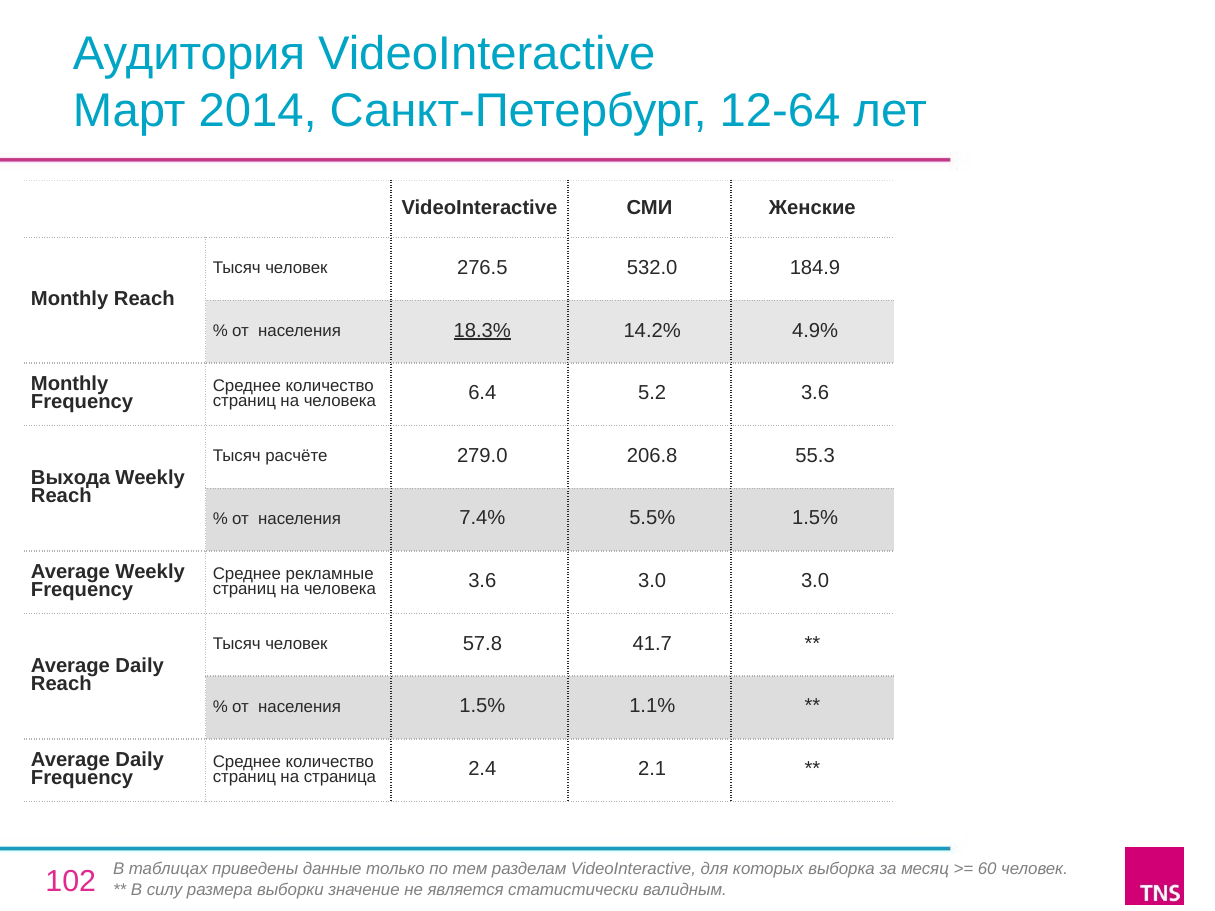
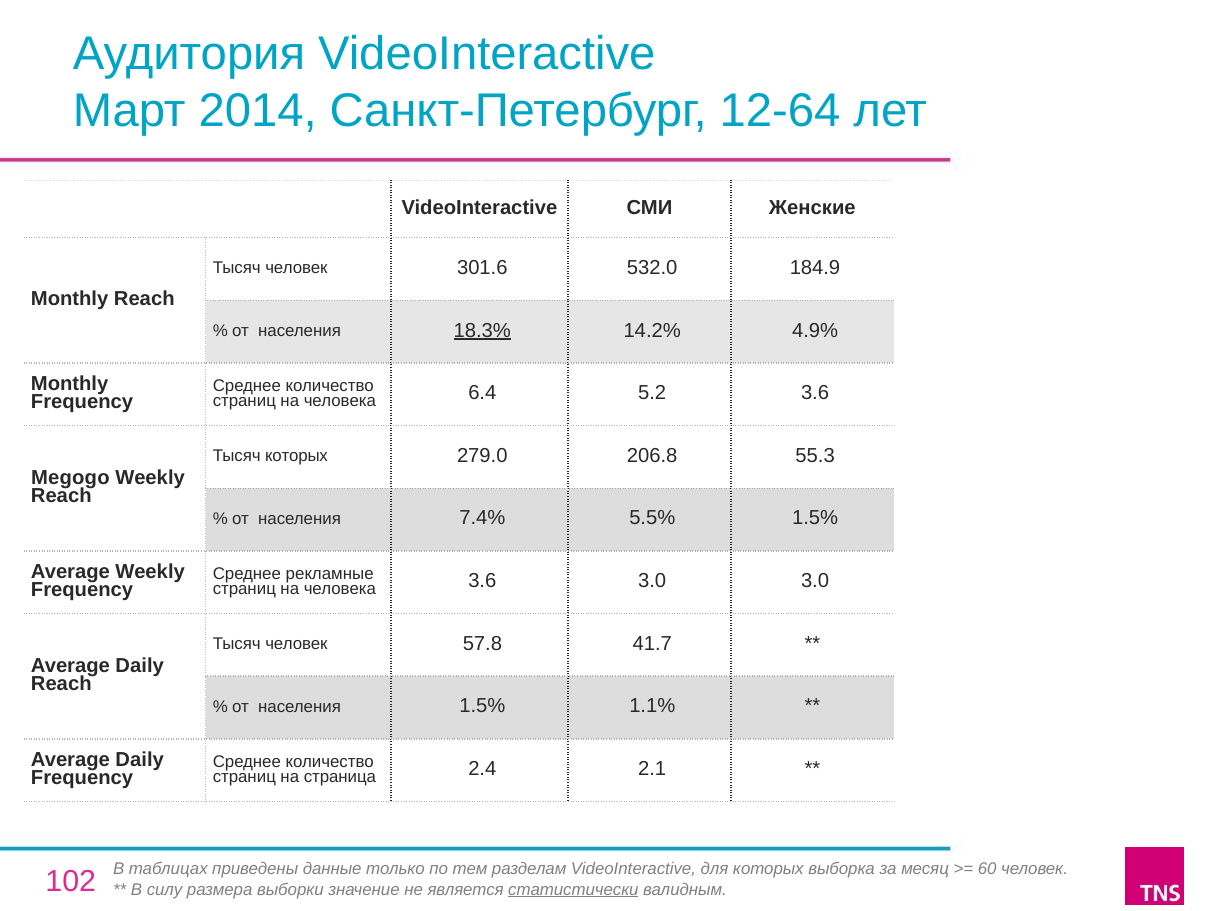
276.5: 276.5 -> 301.6
Тысяч расчёте: расчёте -> которых
Выхода: Выхода -> Megogo
статистически underline: none -> present
